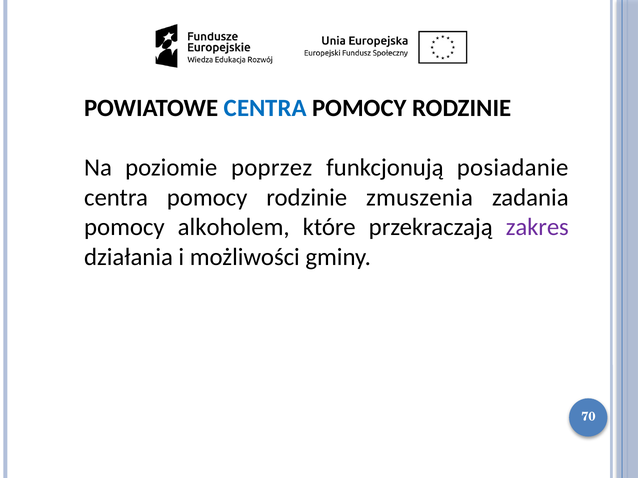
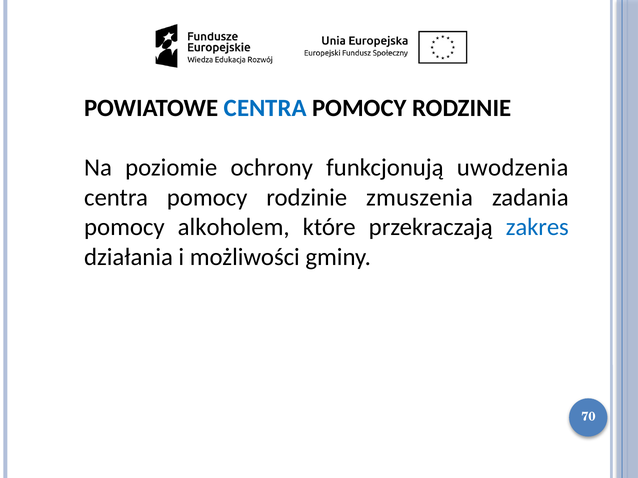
poprzez: poprzez -> ochrony
posiadanie: posiadanie -> uwodzenia
zakres colour: purple -> blue
